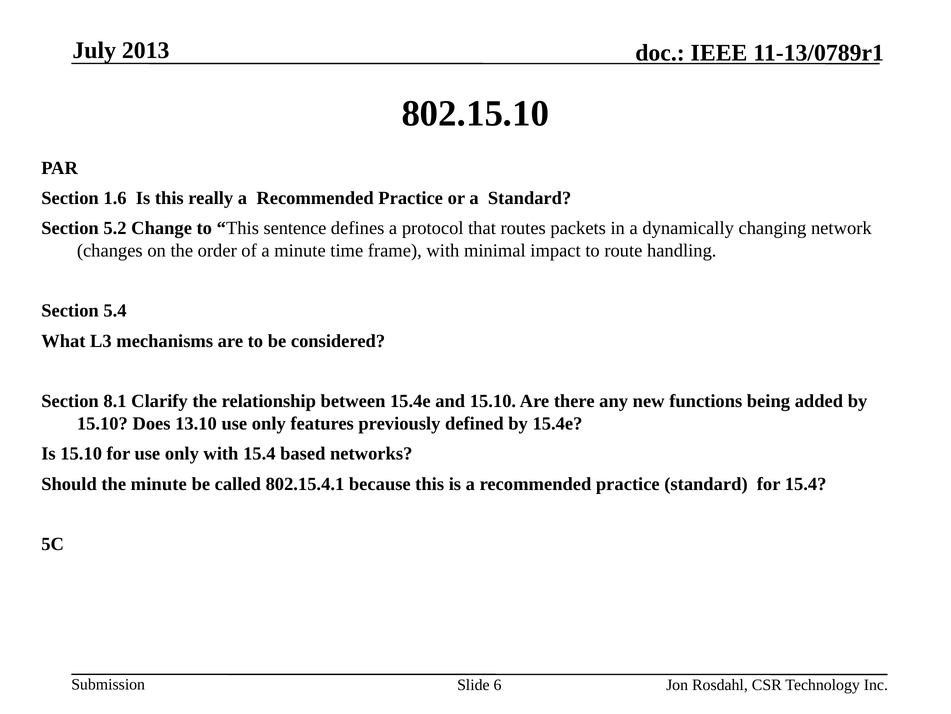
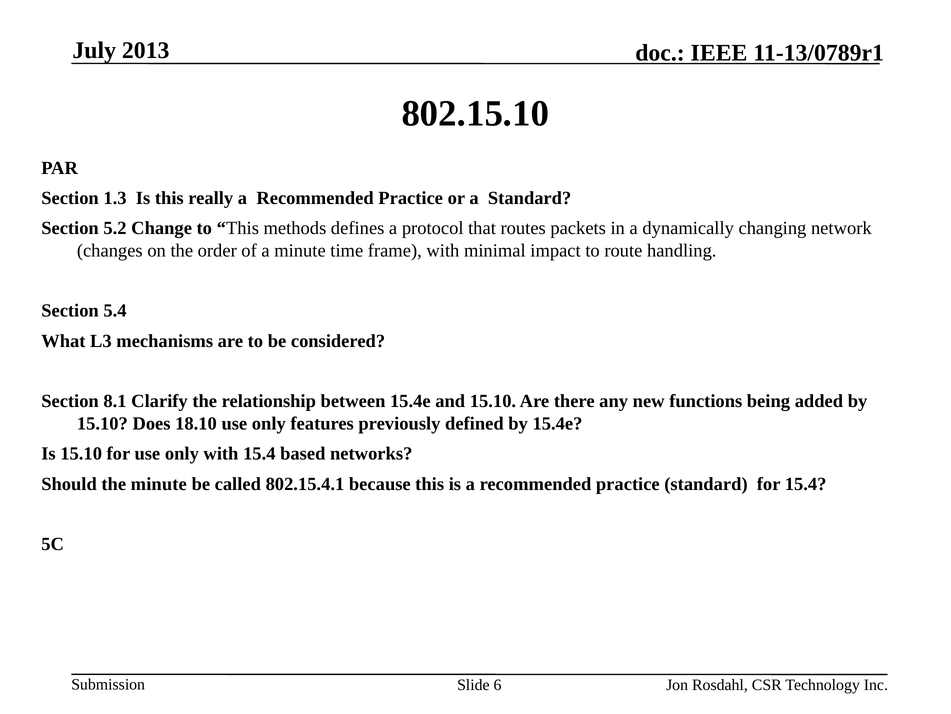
1.6: 1.6 -> 1.3
sentence: sentence -> methods
13.10: 13.10 -> 18.10
